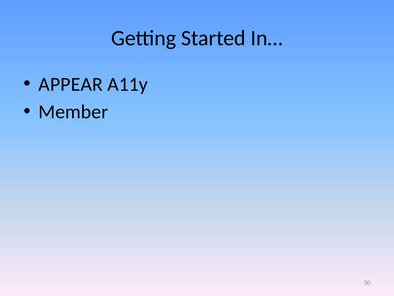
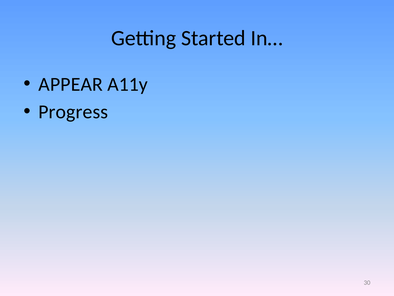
Member: Member -> Progress
